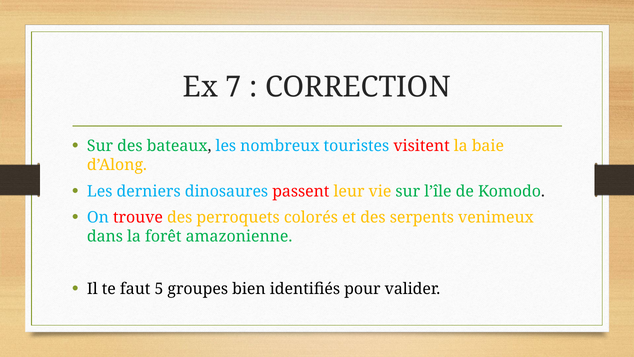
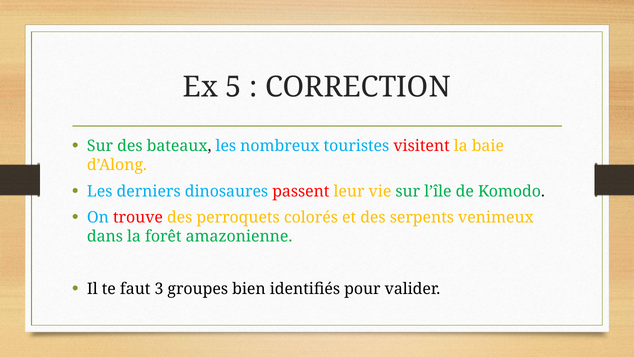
7: 7 -> 5
5: 5 -> 3
